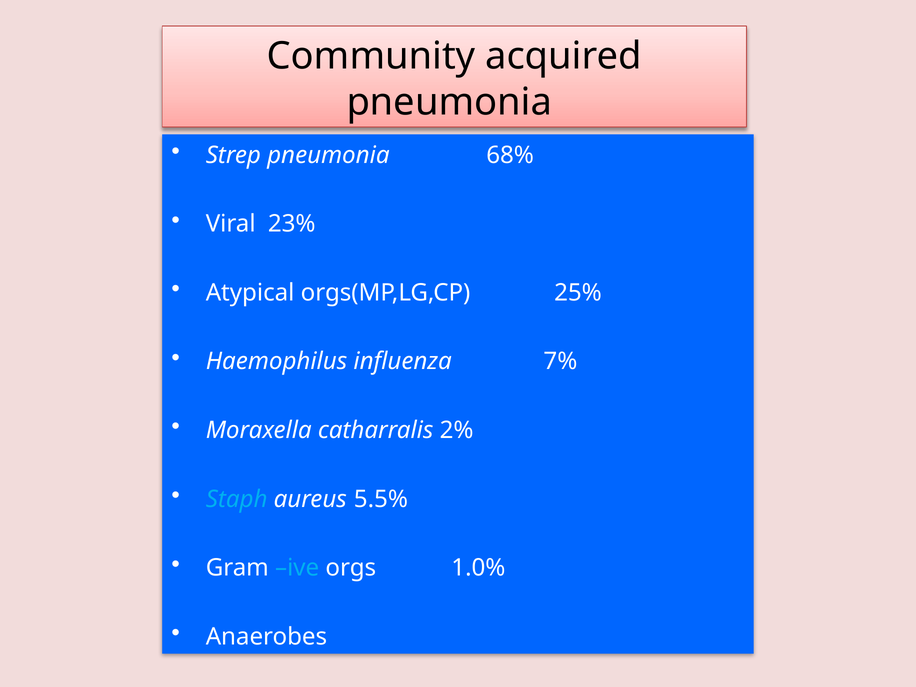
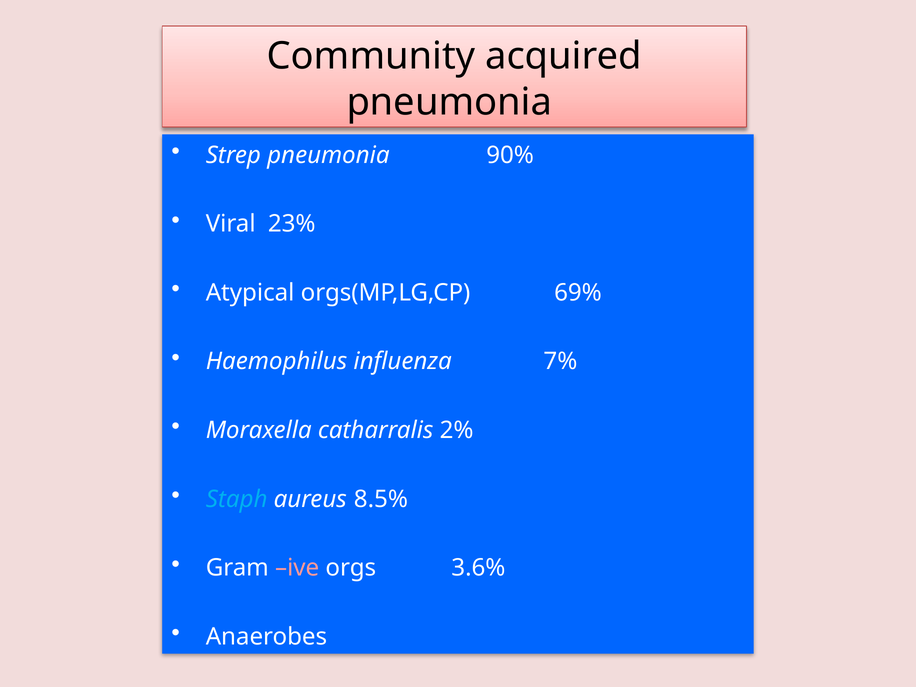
68%: 68% -> 90%
25%: 25% -> 69%
5.5%: 5.5% -> 8.5%
ive colour: light blue -> pink
1.0%: 1.0% -> 3.6%
